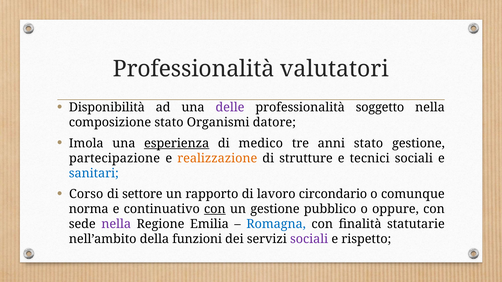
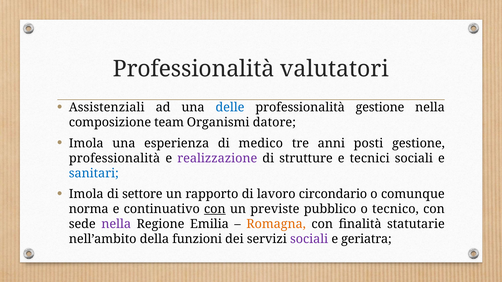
Disponibilità: Disponibilità -> Assistenziali
delle colour: purple -> blue
professionalità soggetto: soggetto -> gestione
composizione stato: stato -> team
esperienza underline: present -> none
anni stato: stato -> posti
partecipazione at (115, 158): partecipazione -> professionalità
realizzazione colour: orange -> purple
Corso at (86, 194): Corso -> Imola
un gestione: gestione -> previste
oppure: oppure -> tecnico
Romagna colour: blue -> orange
rispetto: rispetto -> geriatra
